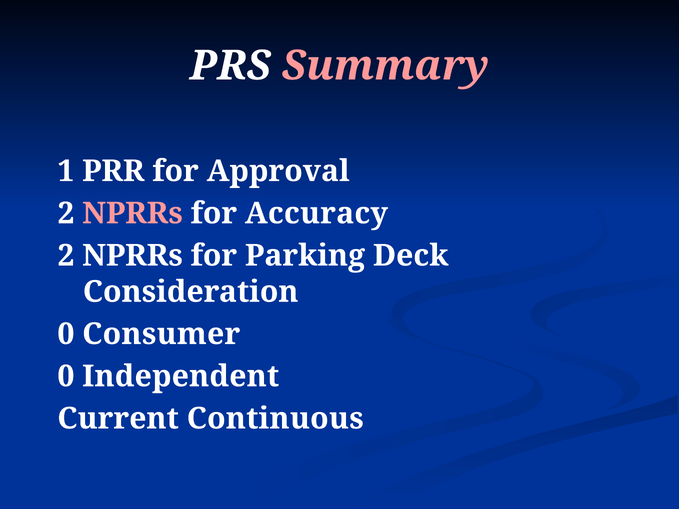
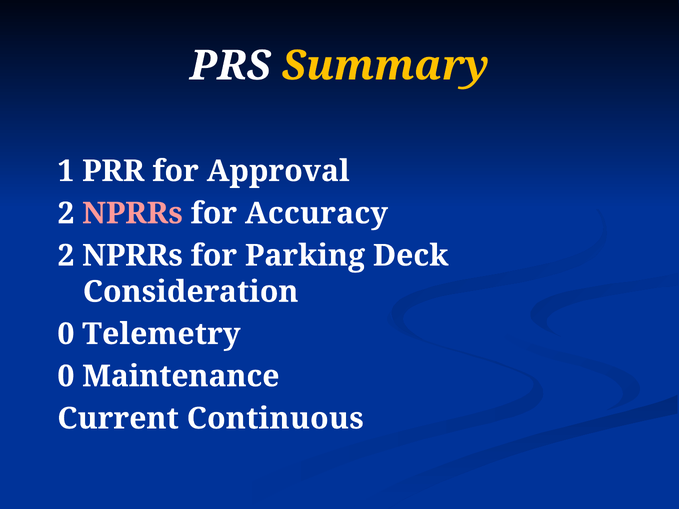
Summary colour: pink -> yellow
Consumer: Consumer -> Telemetry
Independent: Independent -> Maintenance
